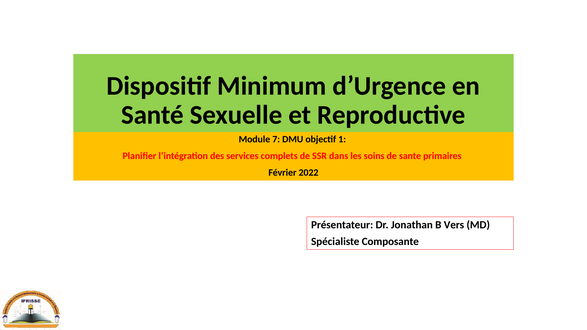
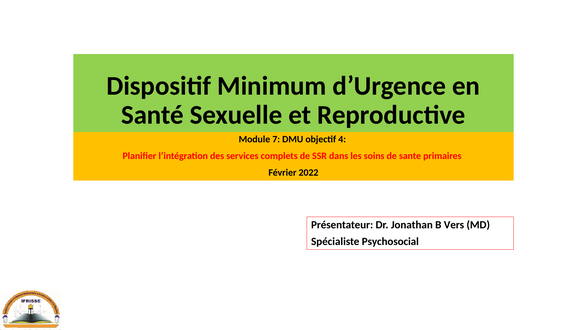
1: 1 -> 4
Composante: Composante -> Psychosocial
